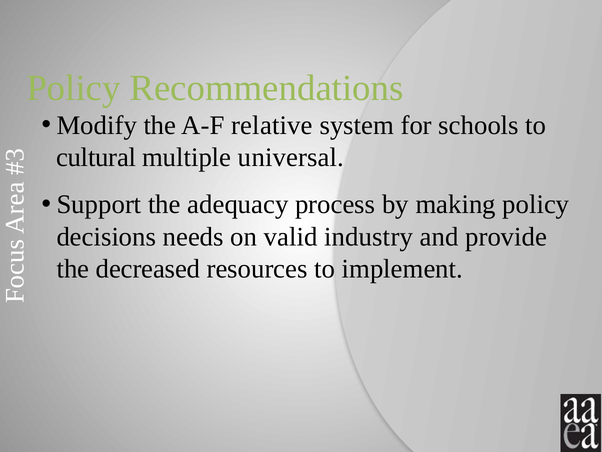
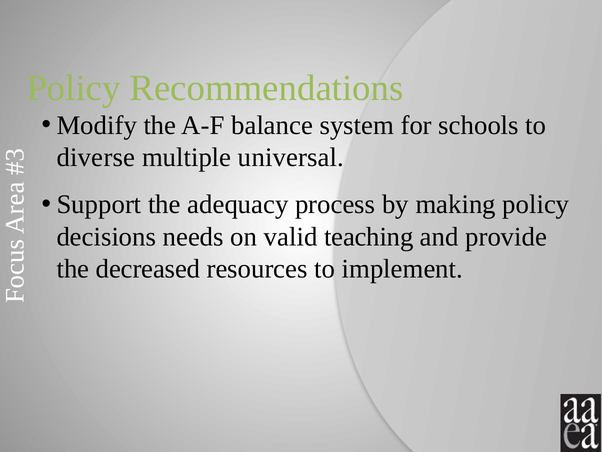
relative: relative -> balance
cultural: cultural -> diverse
industry: industry -> teaching
